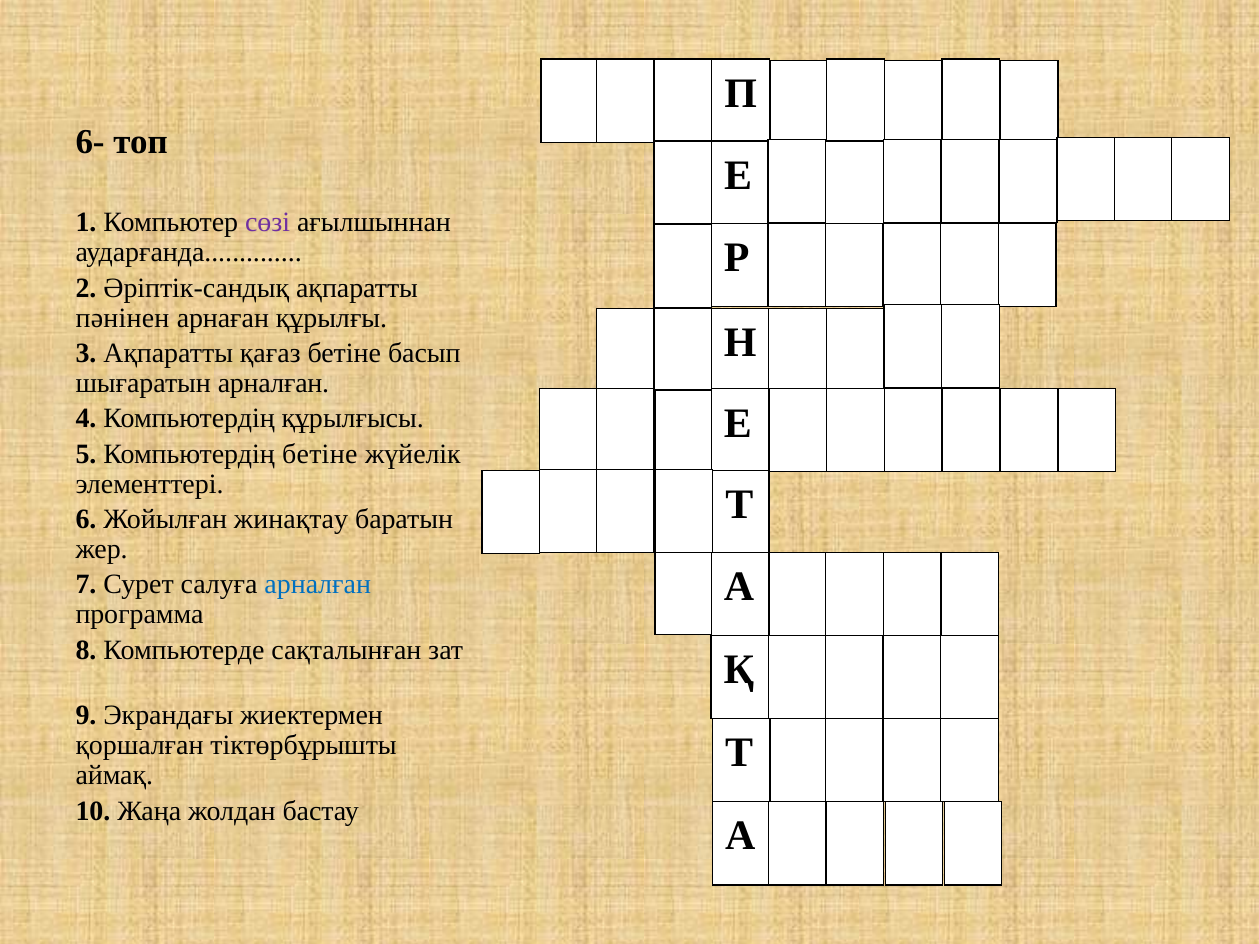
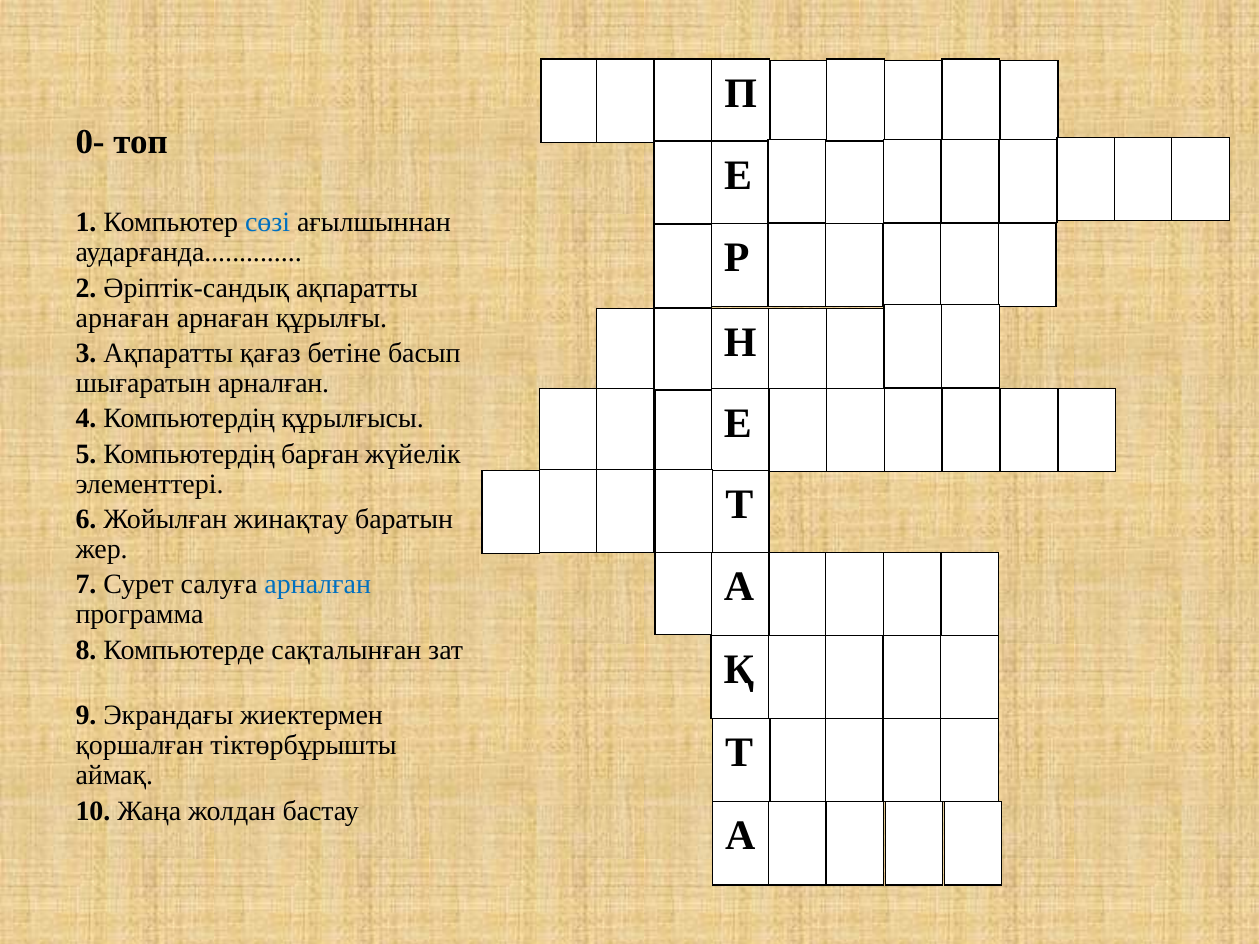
6-: 6- -> 0-
сөзі colour: purple -> blue
пәнінен at (122, 318): пәнінен -> арнаған
Компьютердің бетіне: бетіне -> барған
